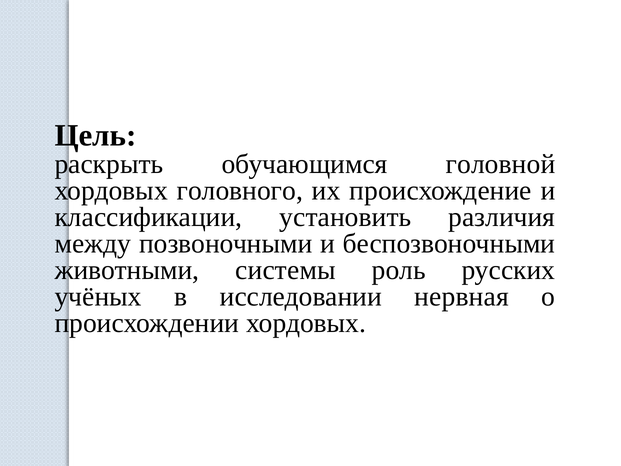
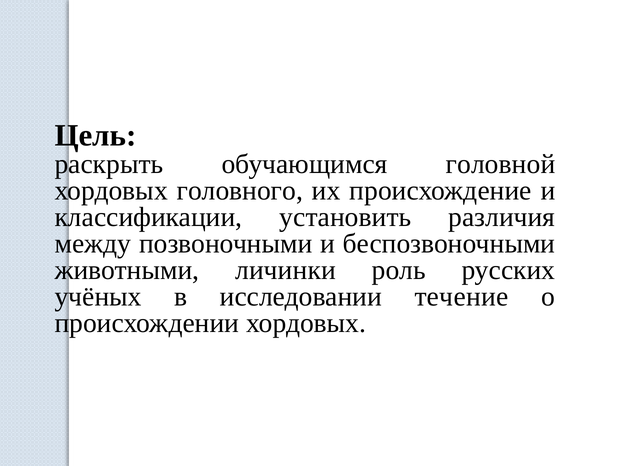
системы: системы -> личинки
нервная: нервная -> течение
